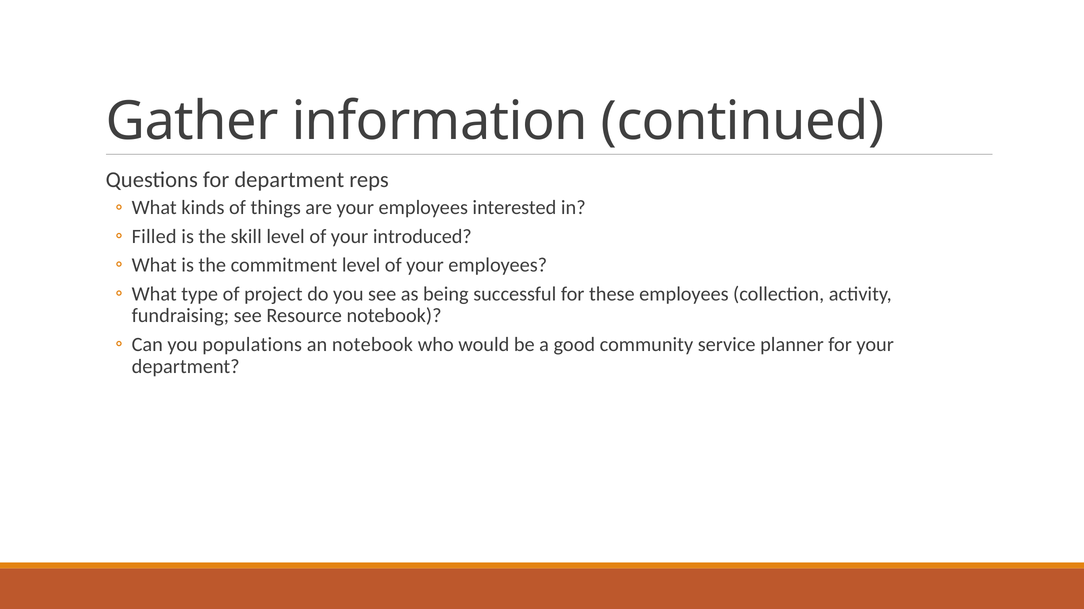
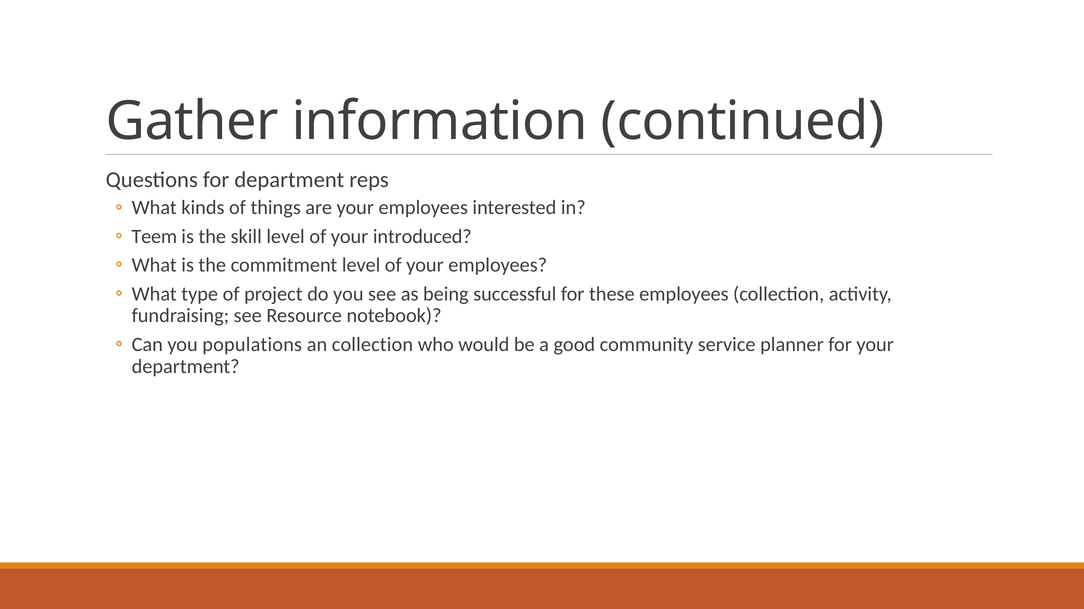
Filled: Filled -> Teem
an notebook: notebook -> collection
